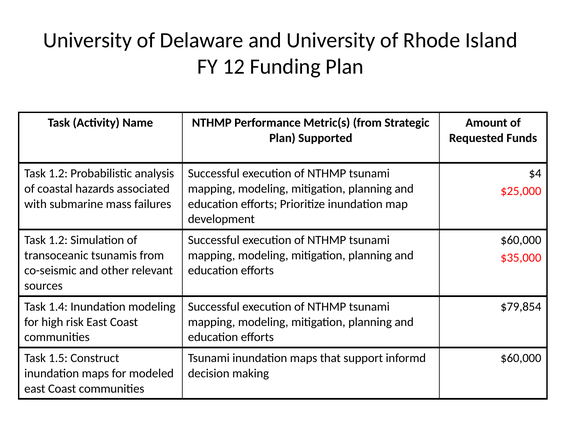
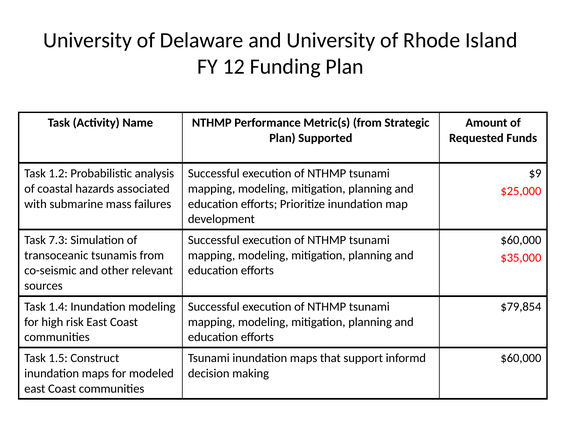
$4: $4 -> $9
1.2 at (58, 240): 1.2 -> 7.3
